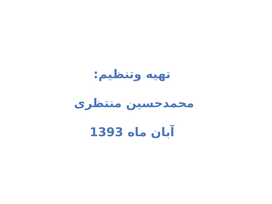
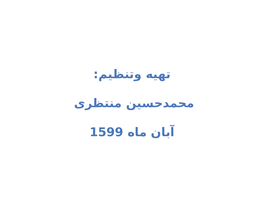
1393: 1393 -> 1599
